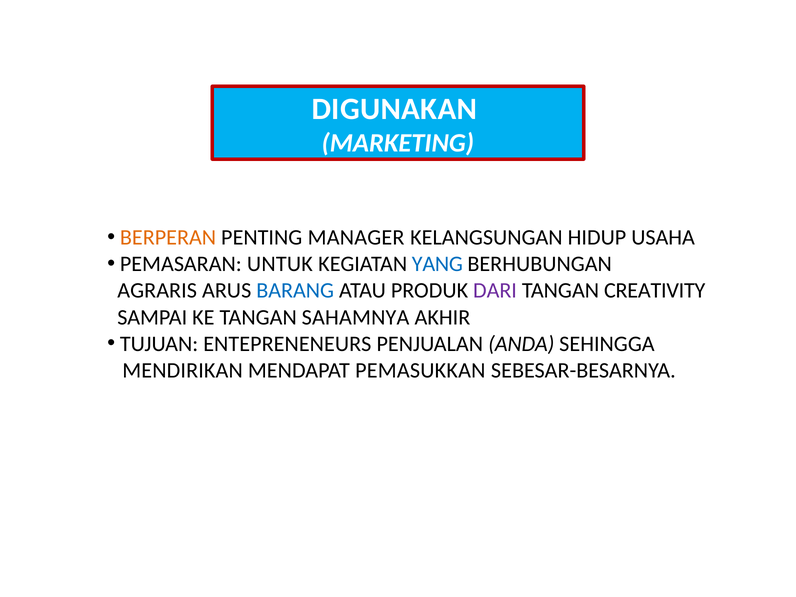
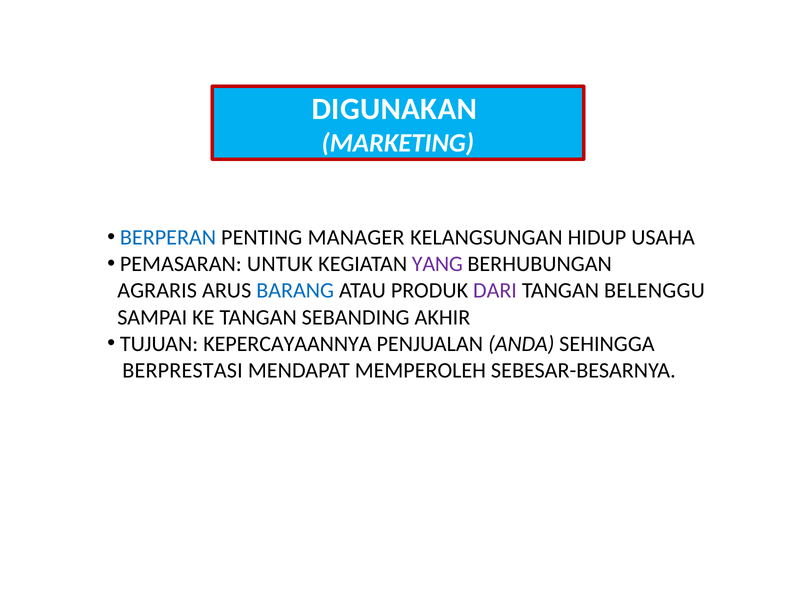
BERPERAN colour: orange -> blue
YANG colour: blue -> purple
CREATIVITY: CREATIVITY -> BELENGGU
SAHAMNYA: SAHAMNYA -> SEBANDING
ENTEPRENENEURS: ENTEPRENENEURS -> KEPERCAYAANNYA
MENDIRIKAN: MENDIRIKAN -> BERPRESTASI
PEMASUKKAN: PEMASUKKAN -> MEMPEROLEH
